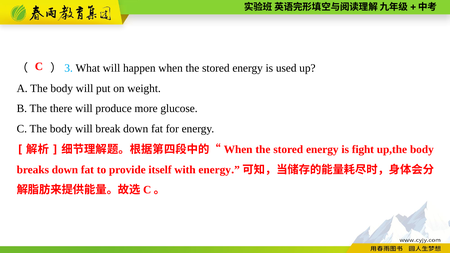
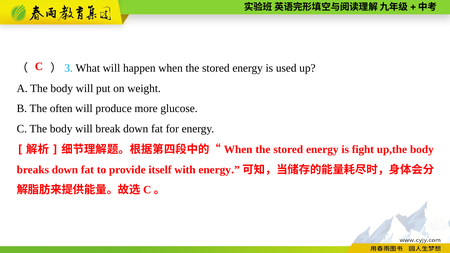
there: there -> often
